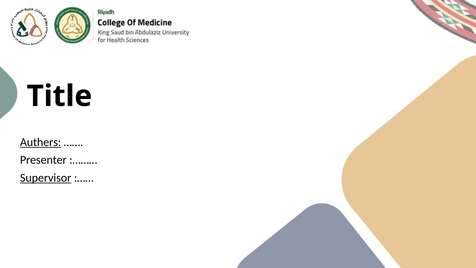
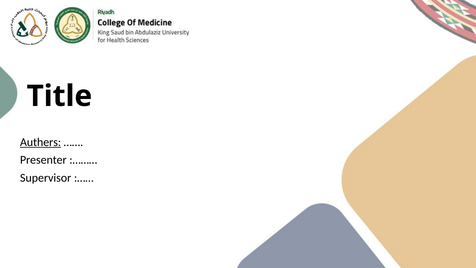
Supervisor underline: present -> none
